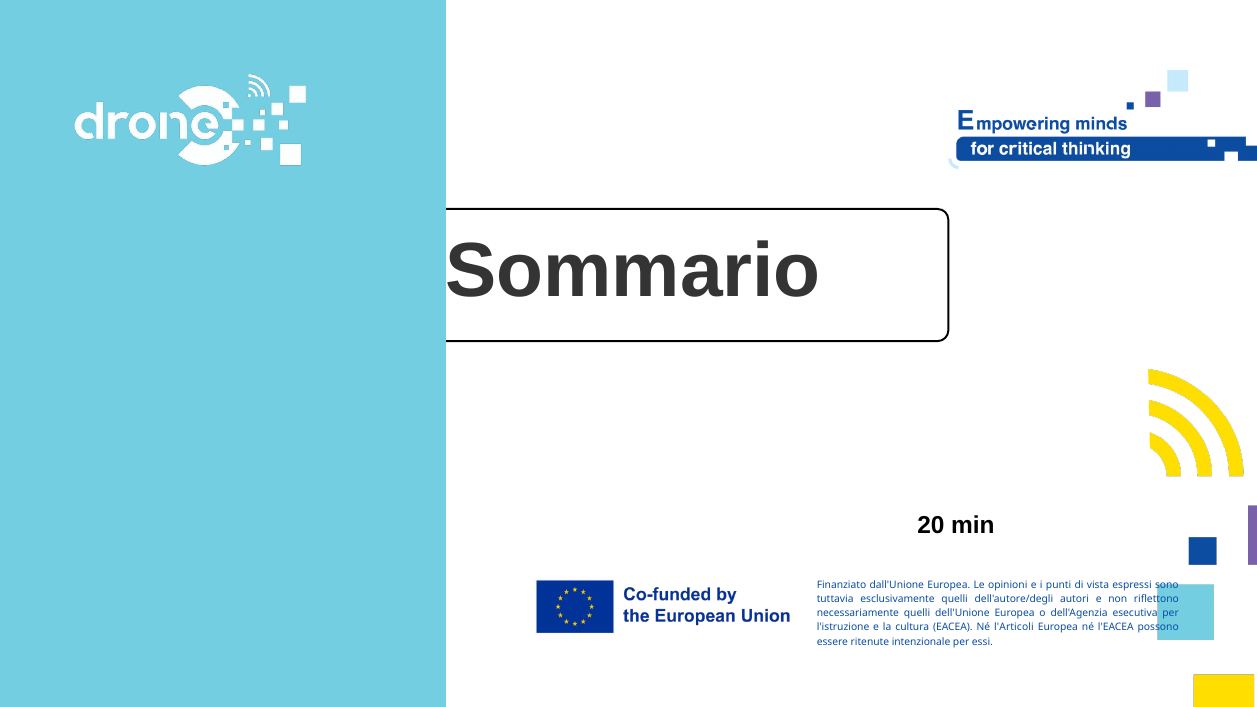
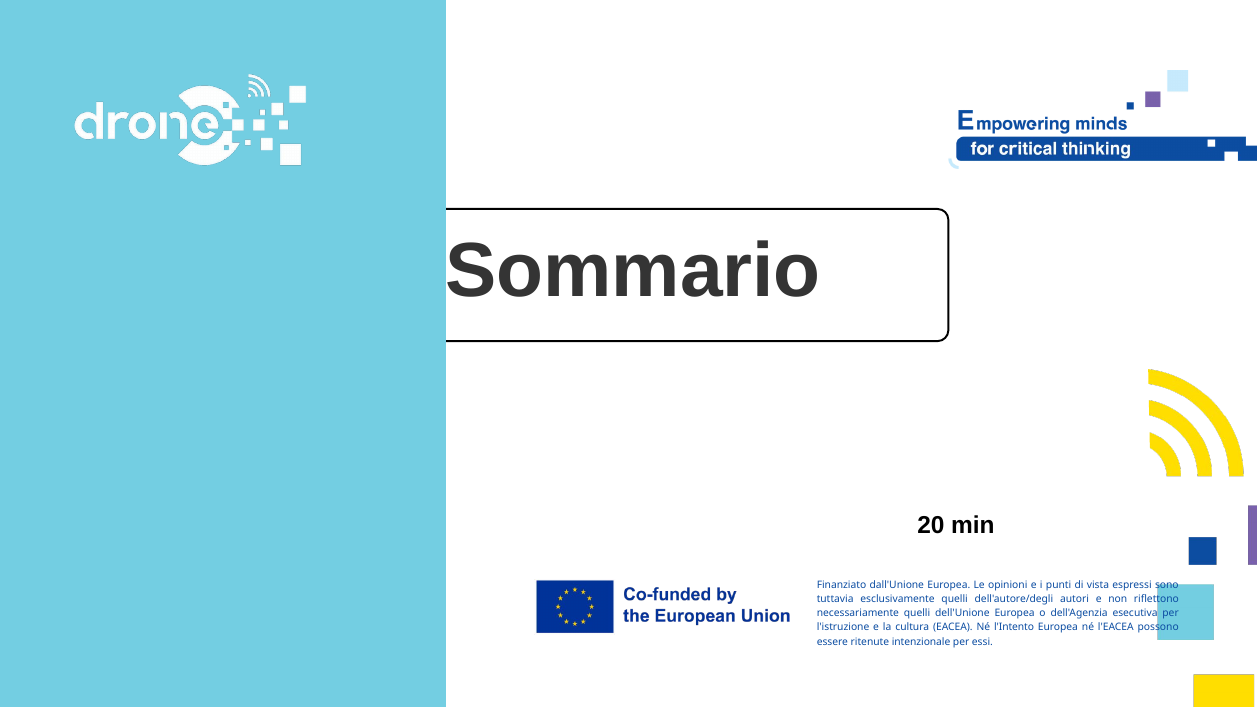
l'Articoli: l'Articoli -> l'Intento
